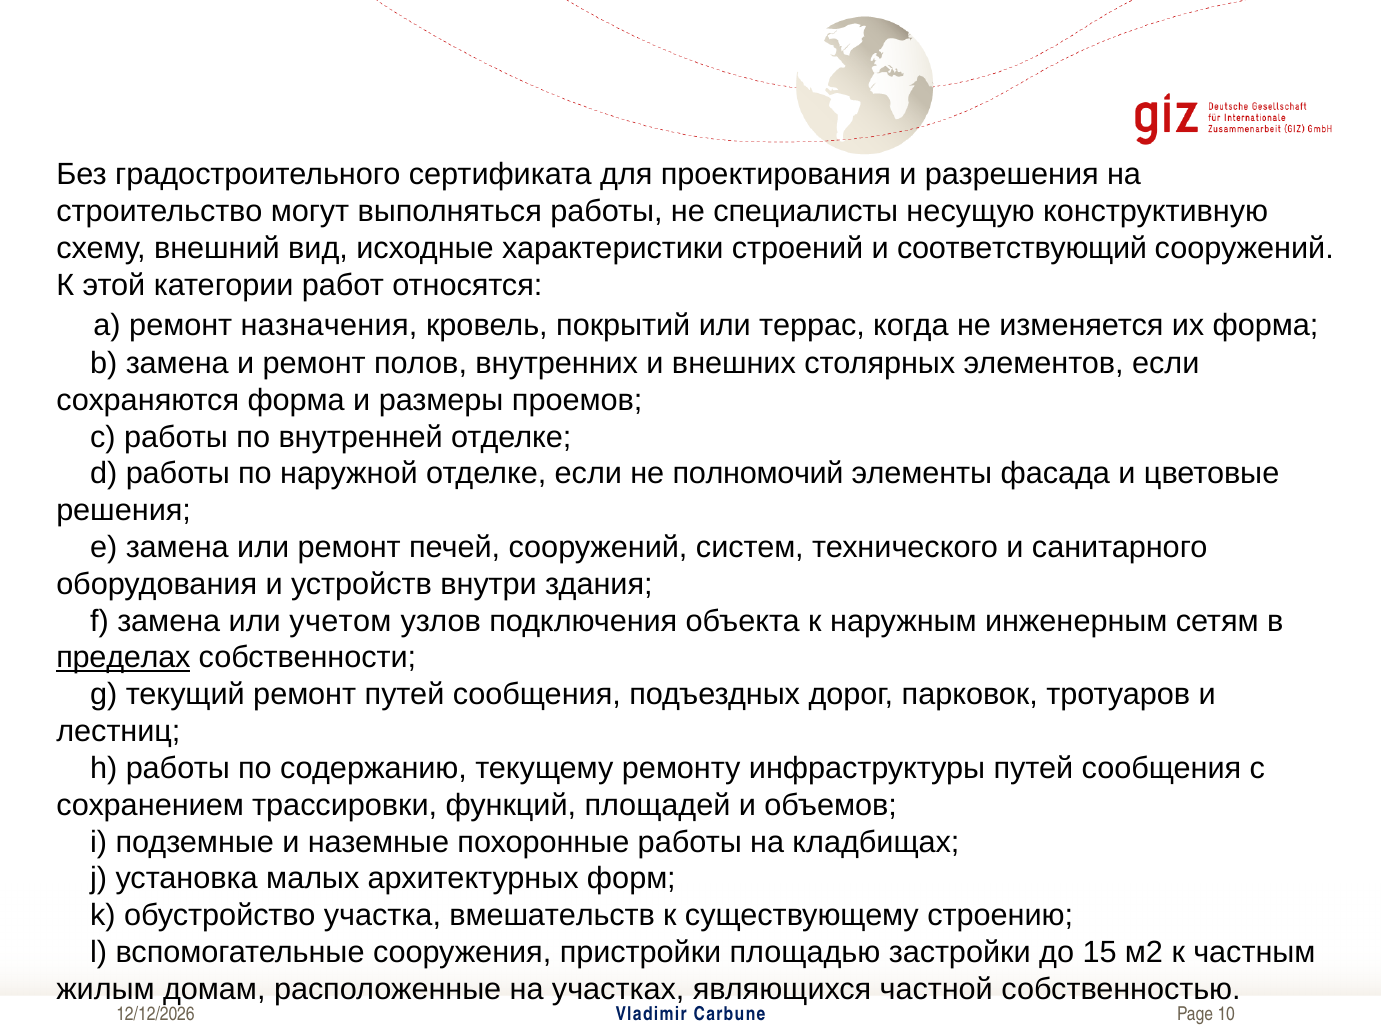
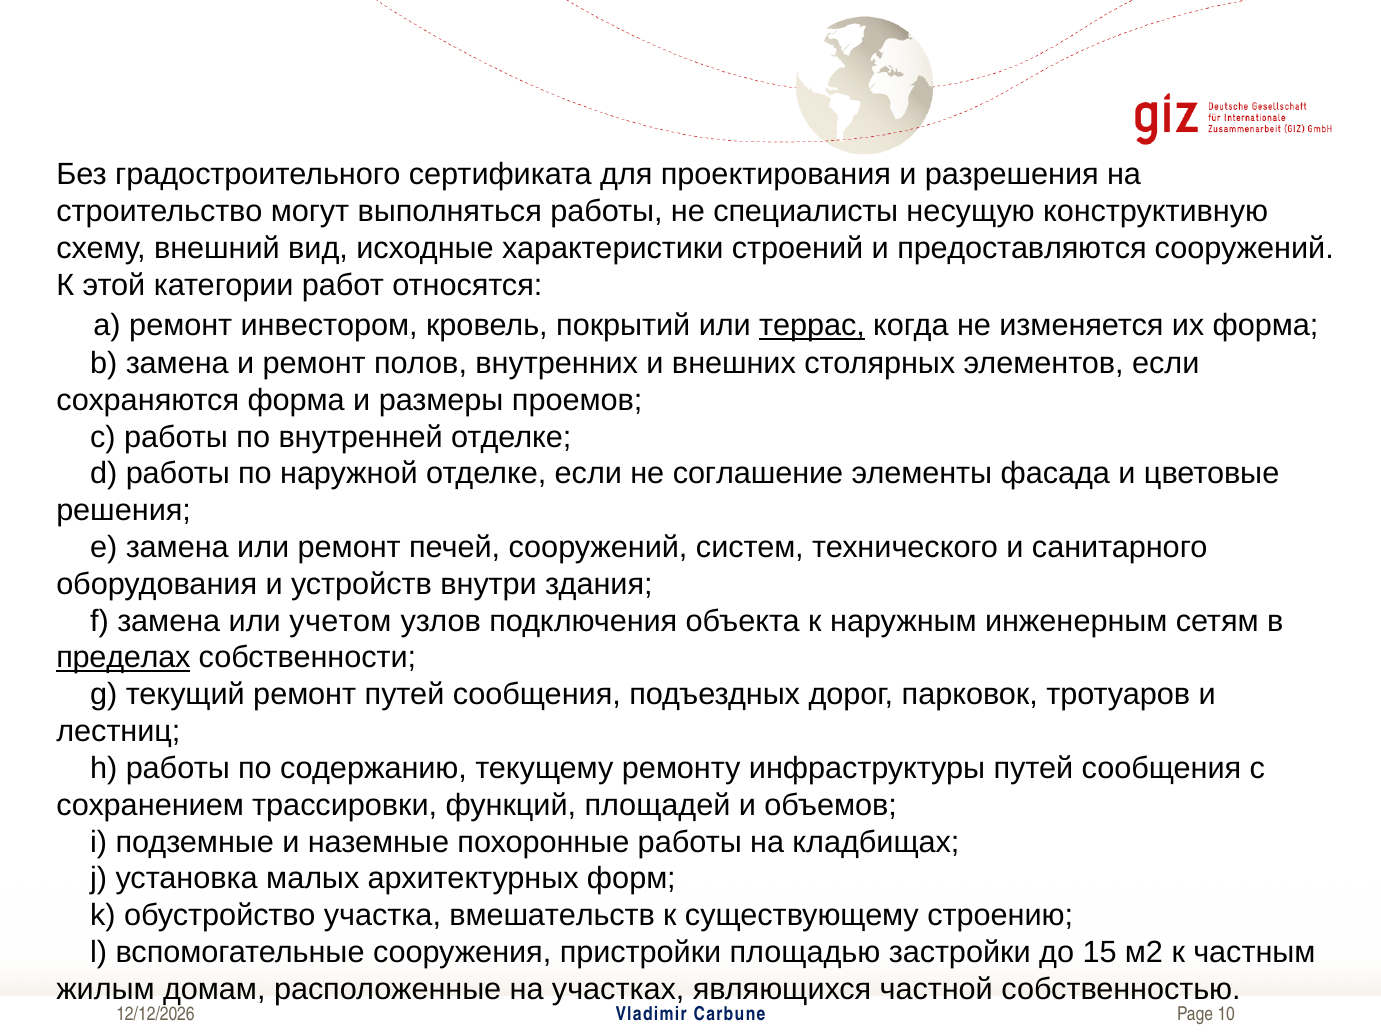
соответствующий: соответствующий -> предоставляются
назначения: назначения -> инвестором
террас underline: none -> present
полномочий: полномочий -> соглашение
